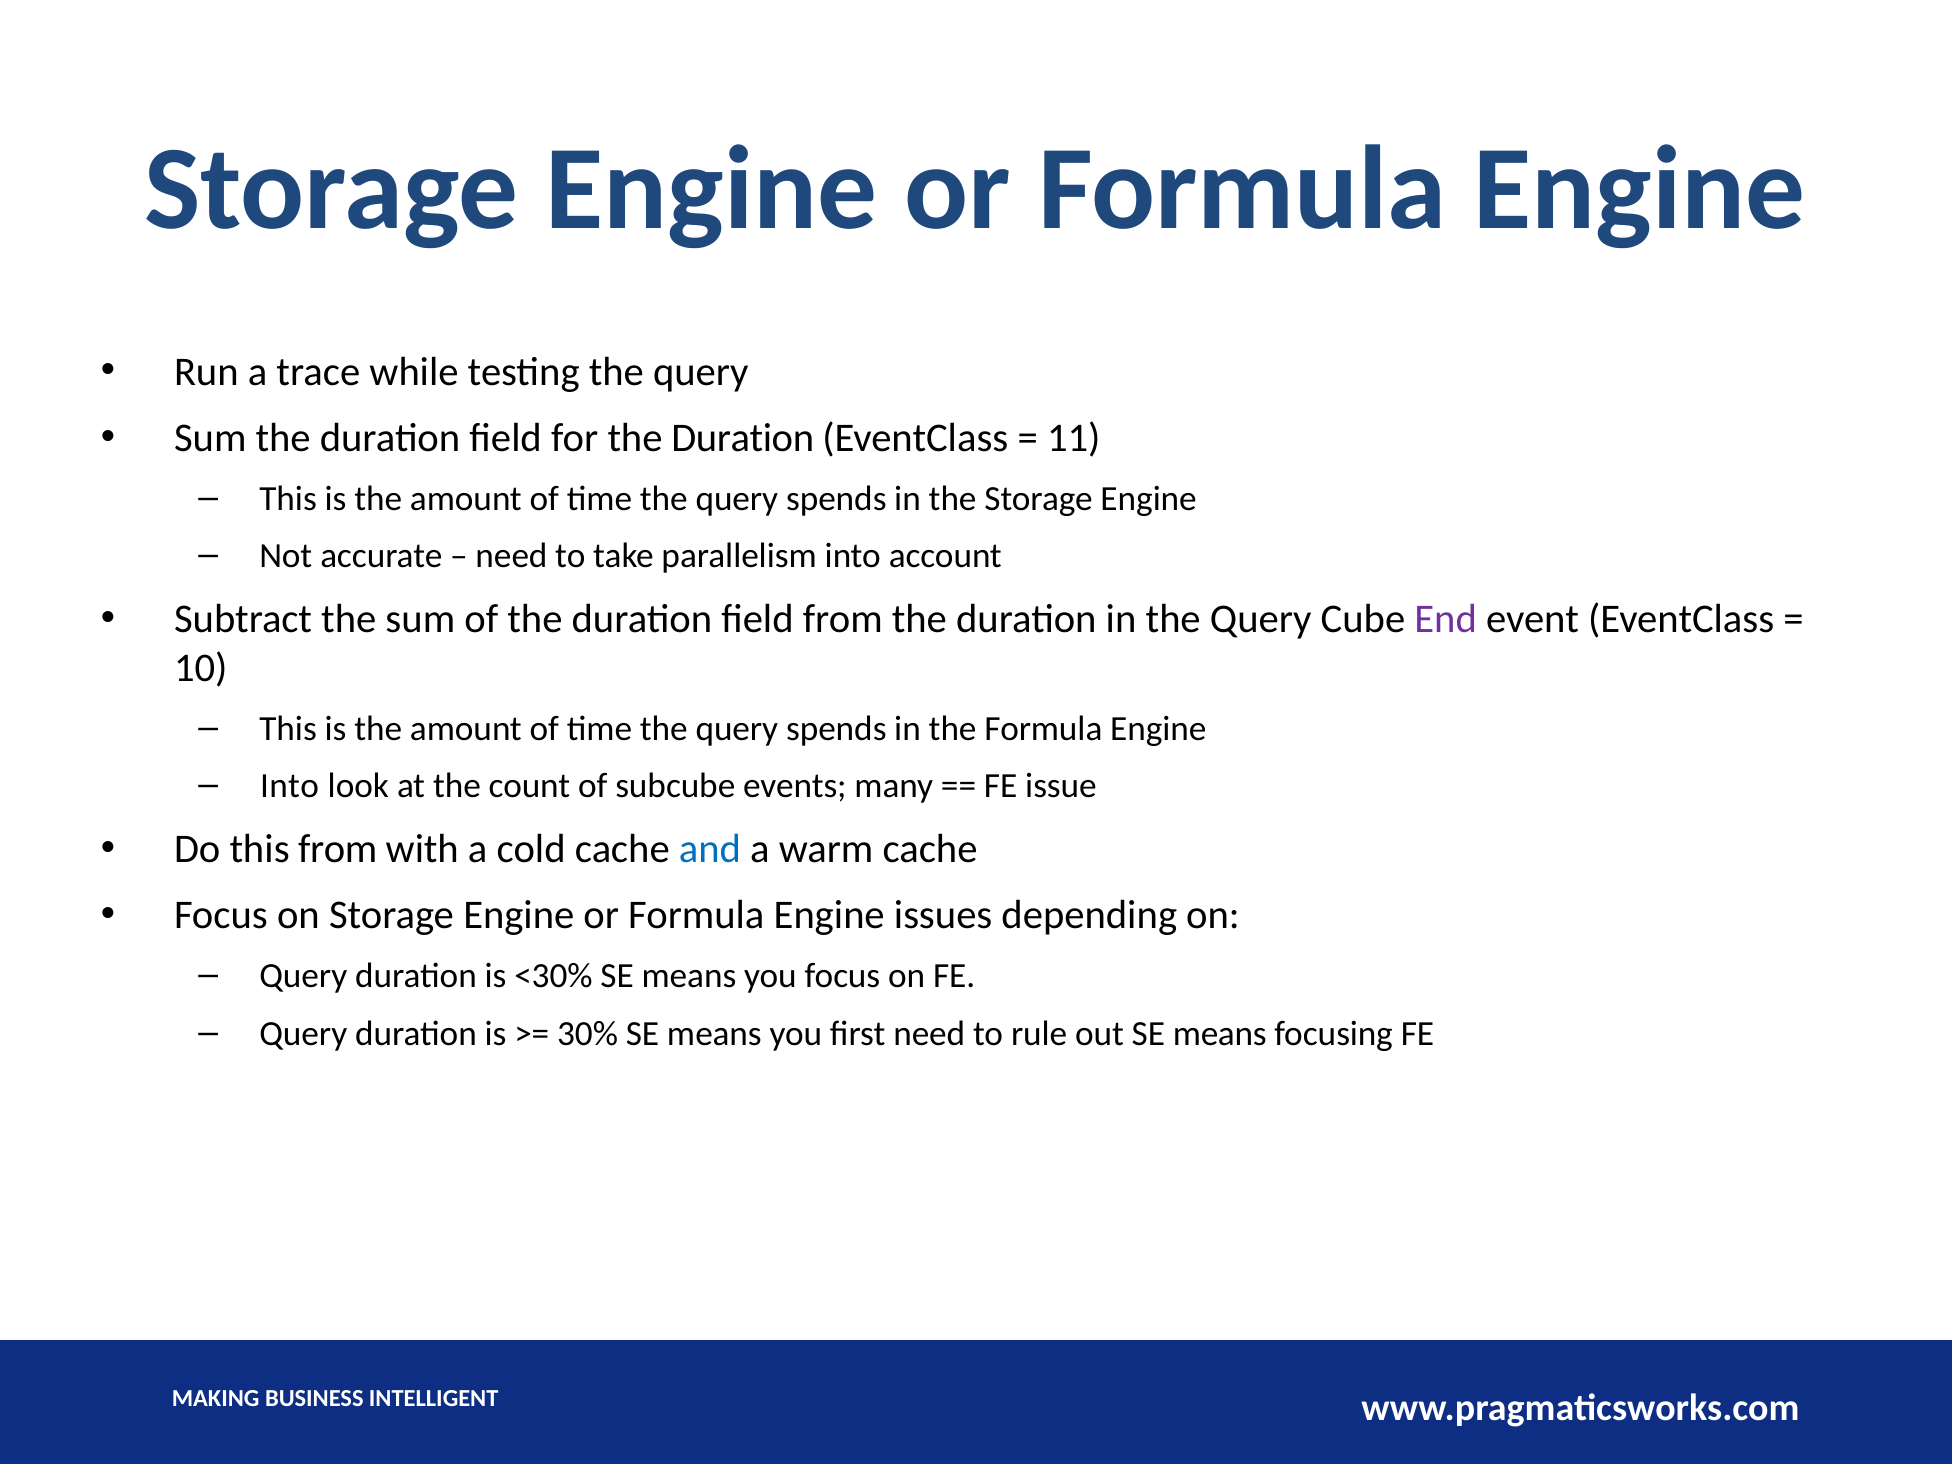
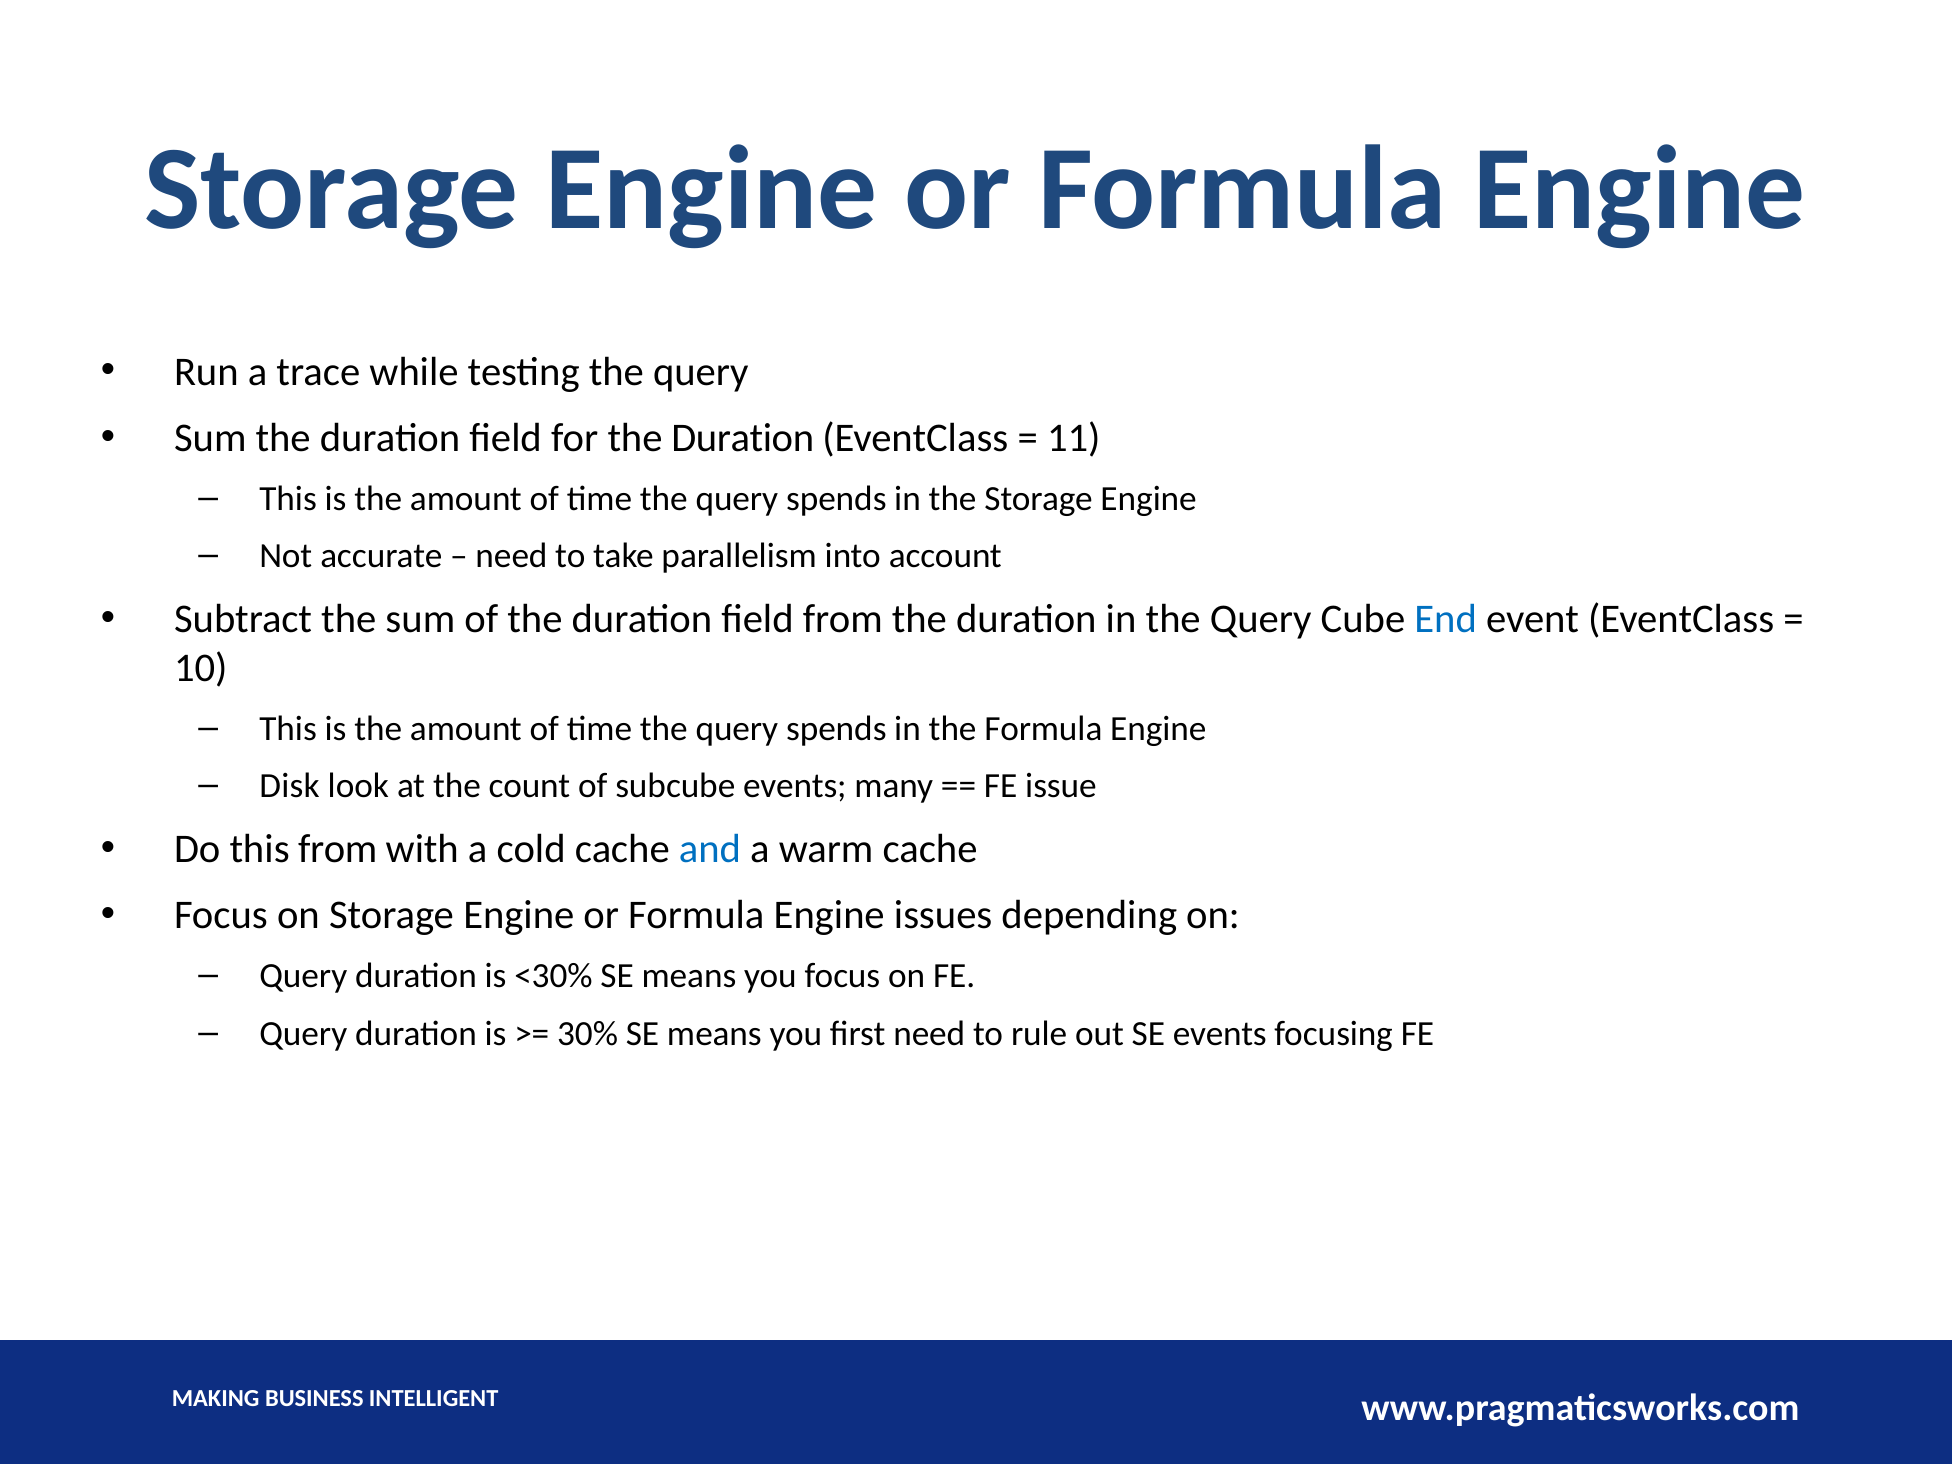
End colour: purple -> blue
Into at (290, 786): Into -> Disk
out SE means: means -> events
